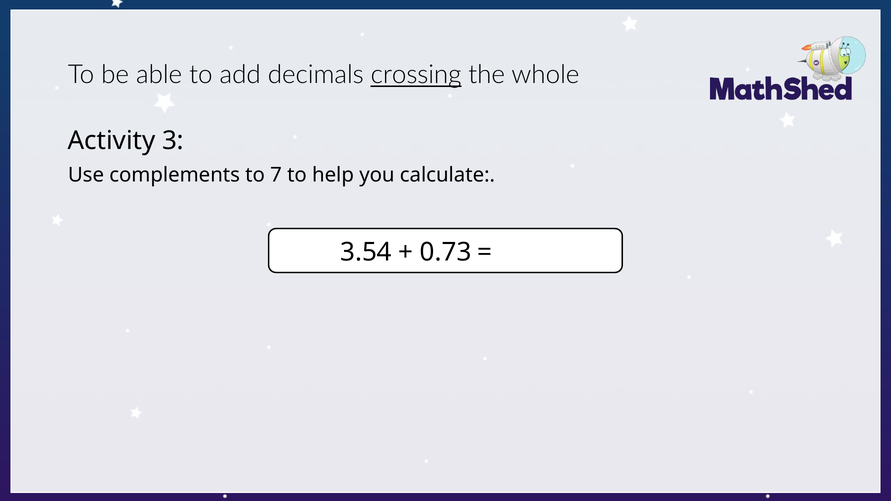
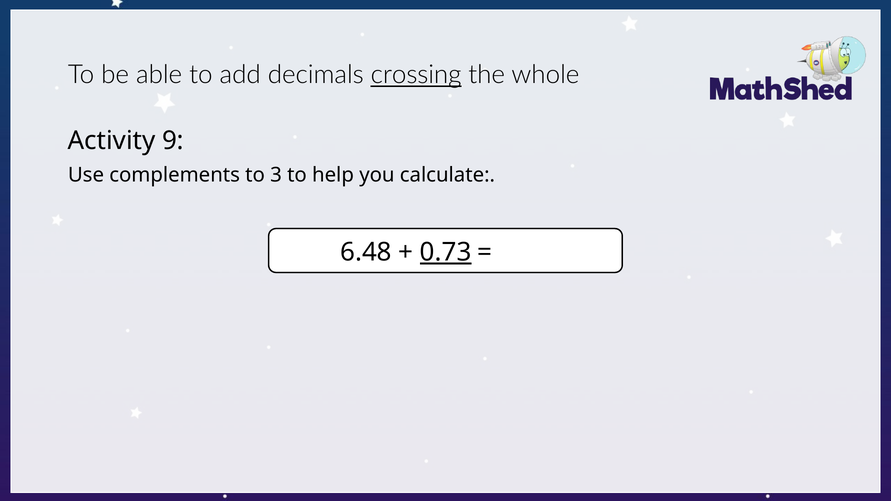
3: 3 -> 9
7: 7 -> 3
3.54: 3.54 -> 6.48
0.73 underline: none -> present
